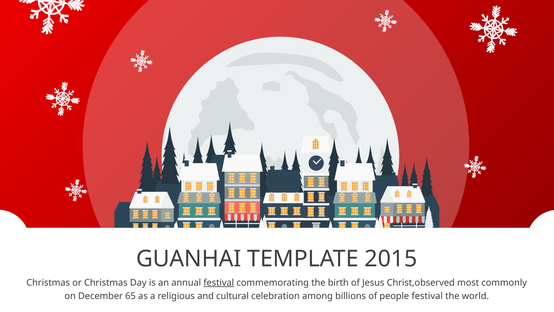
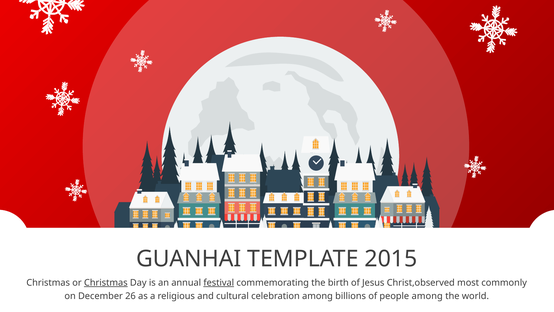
Christmas at (106, 282) underline: none -> present
65: 65 -> 26
people festival: festival -> among
